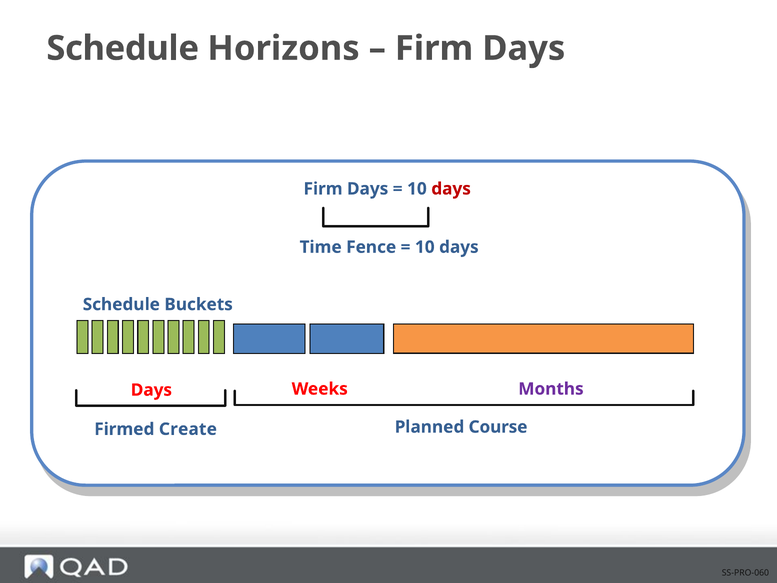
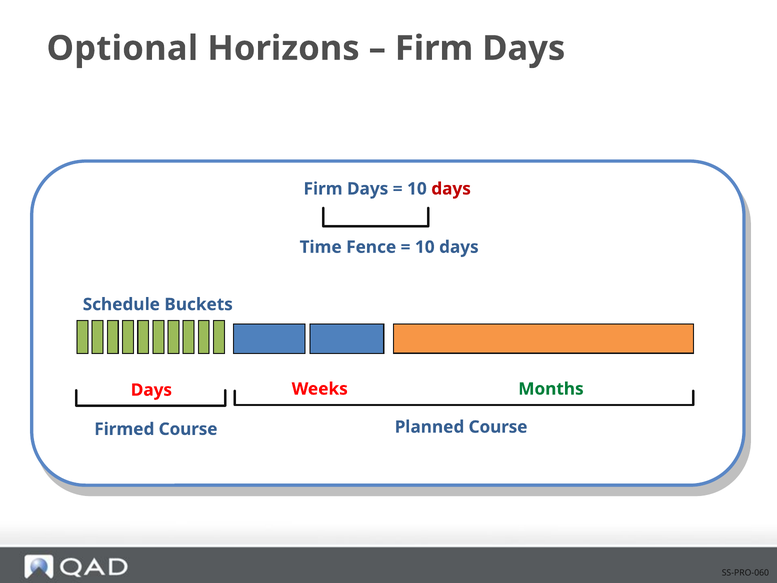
Schedule at (123, 48): Schedule -> Optional
Months colour: purple -> green
Firmed Create: Create -> Course
